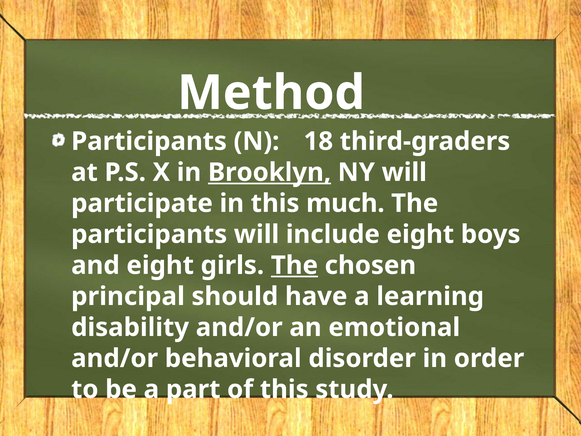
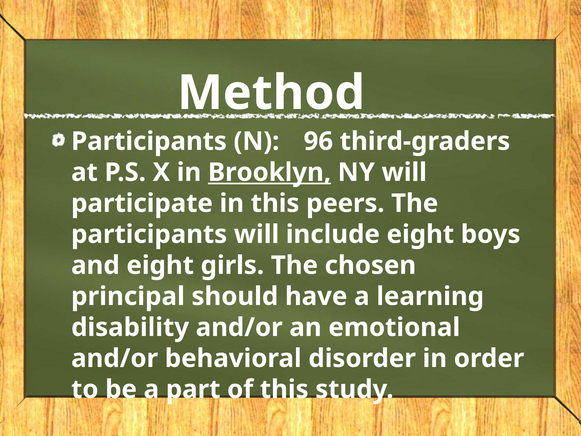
18: 18 -> 96
much: much -> peers
The at (294, 265) underline: present -> none
